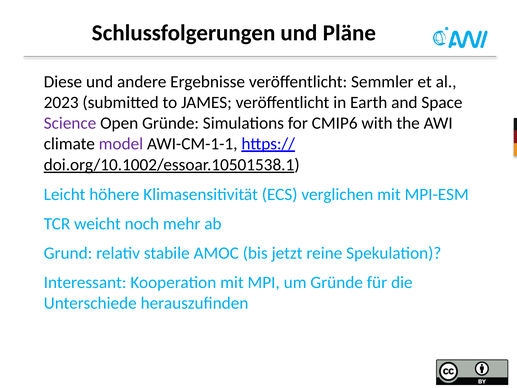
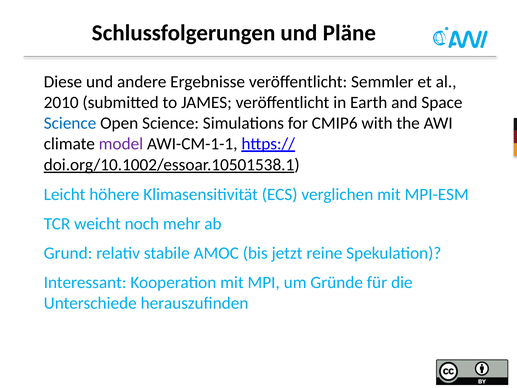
2023: 2023 -> 2010
Science at (70, 123) colour: purple -> blue
Open Gründe: Gründe -> Science
